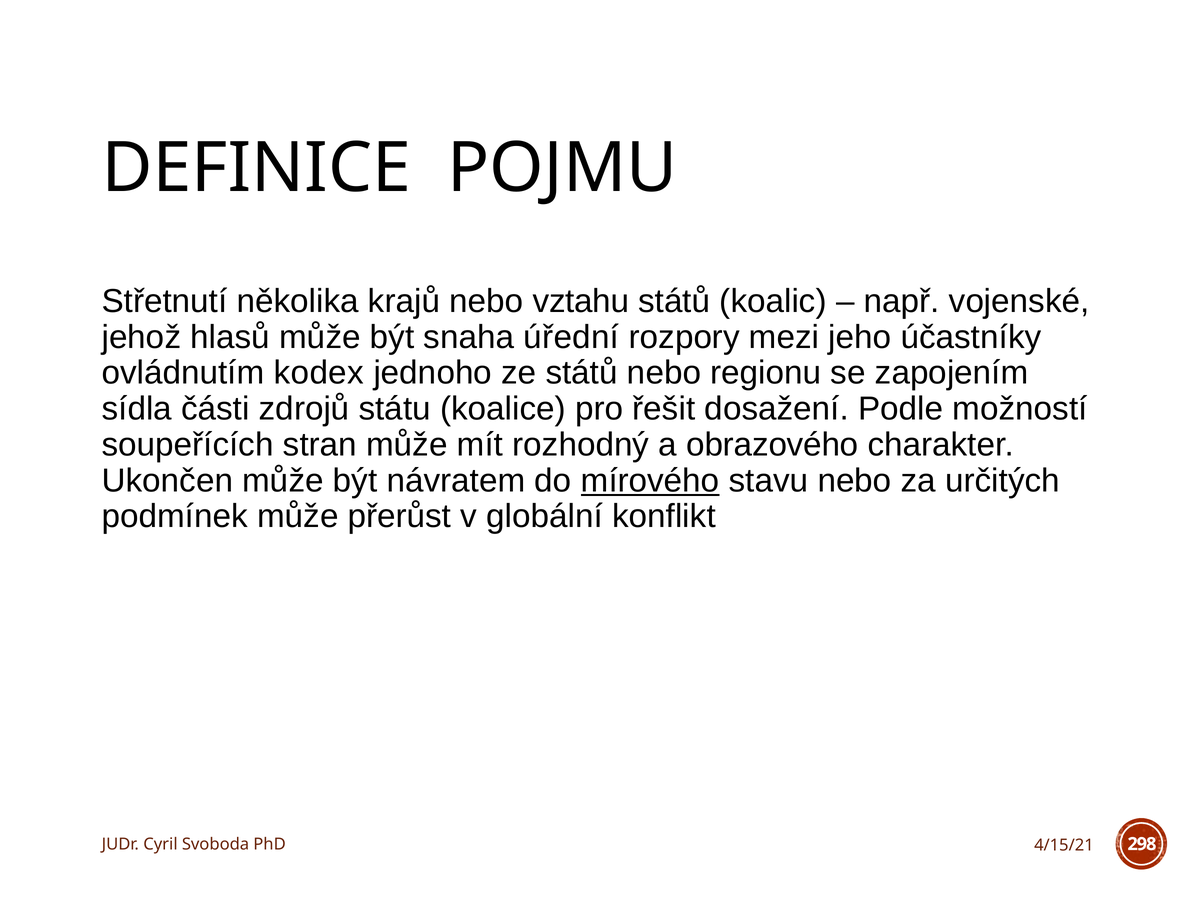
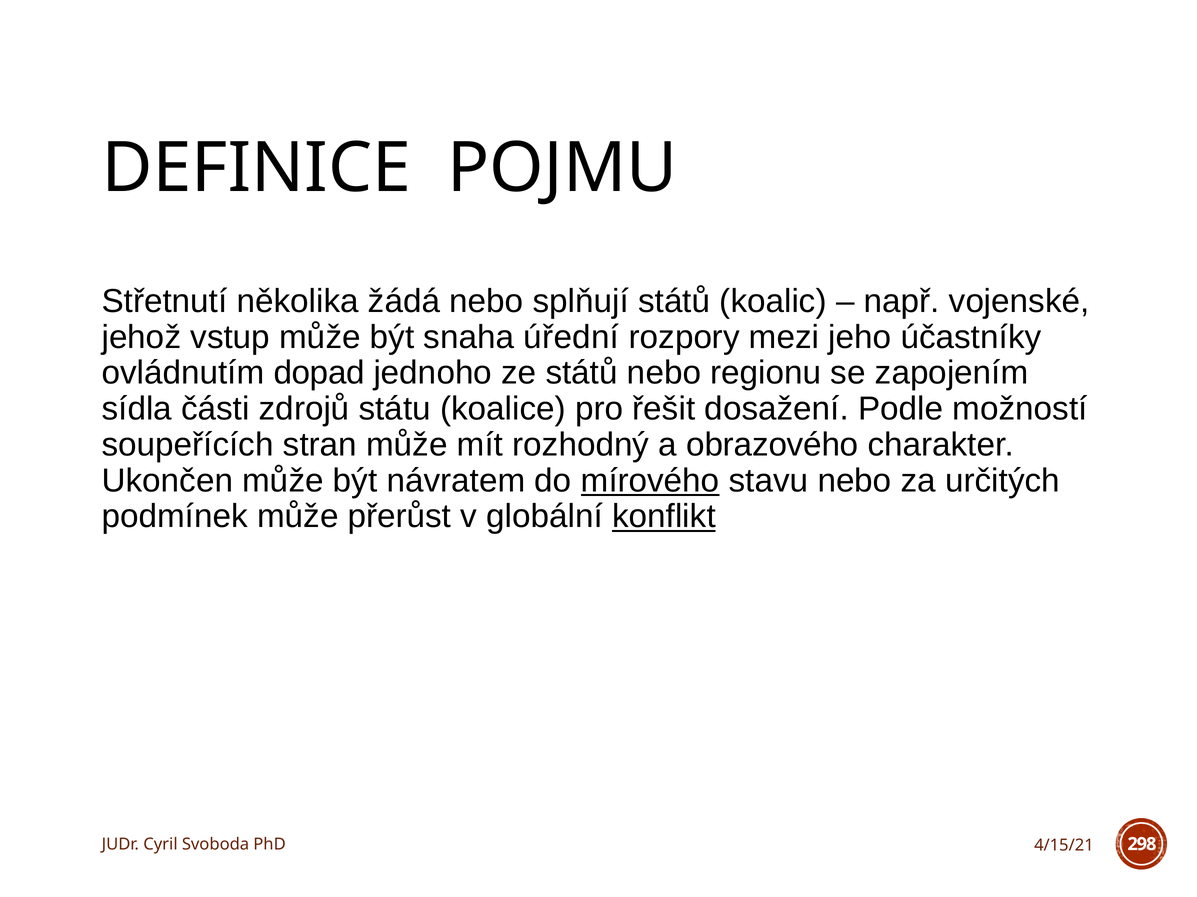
krajů: krajů -> žádá
vztahu: vztahu -> splňují
hlasů: hlasů -> vstup
kodex: kodex -> dopad
konflikt underline: none -> present
